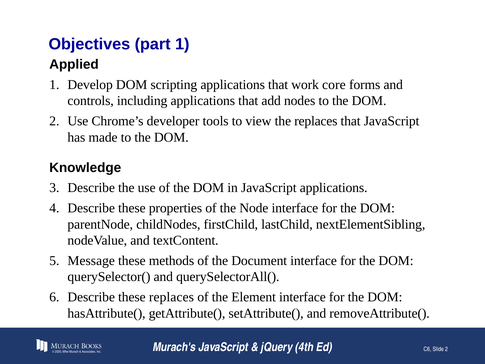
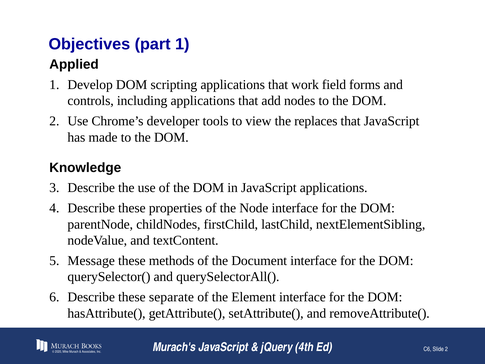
core: core -> field
these replaces: replaces -> separate
